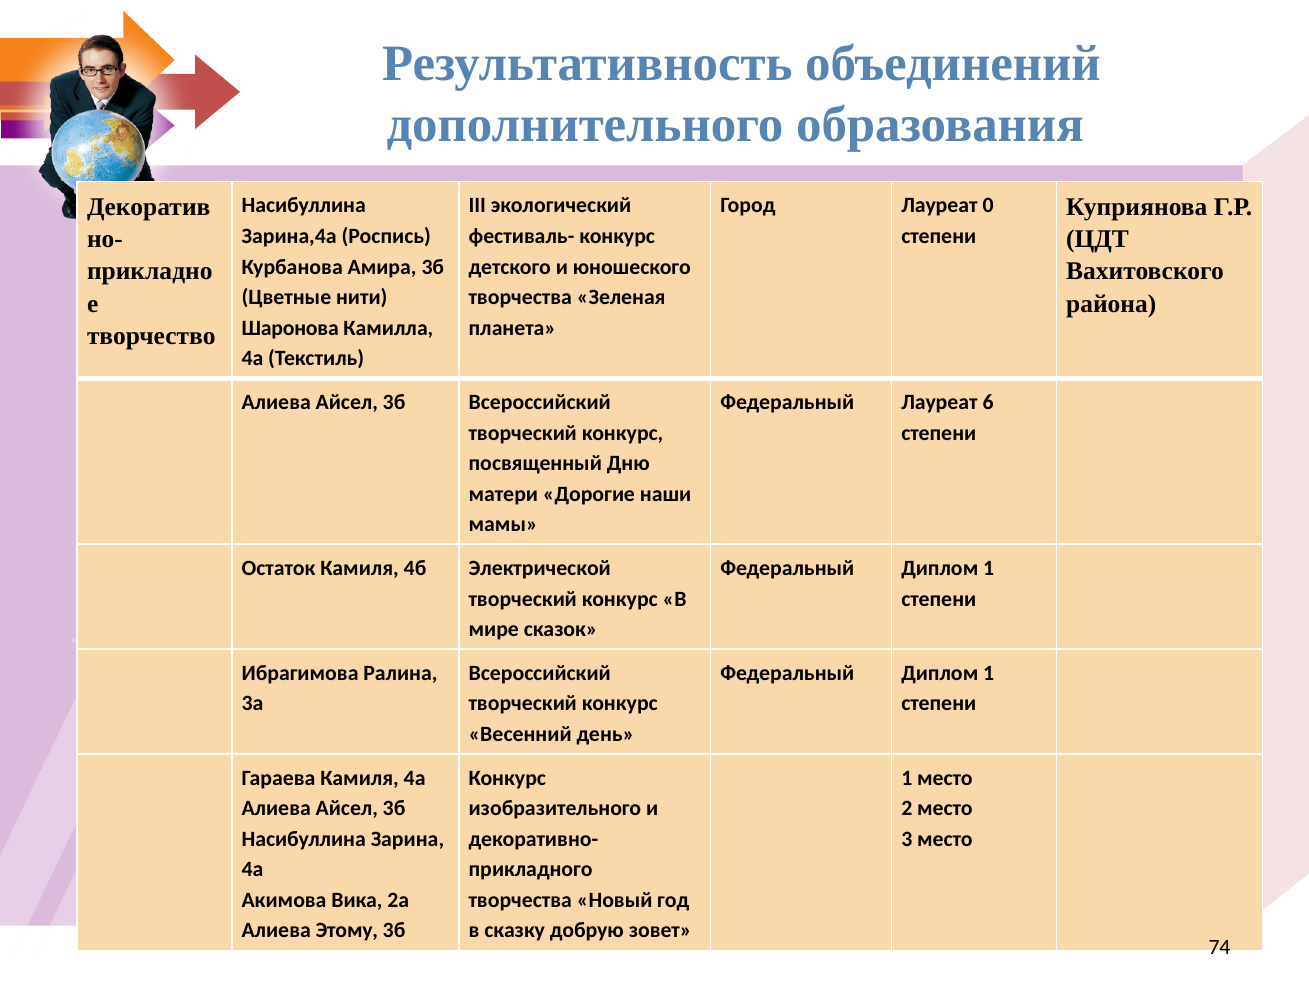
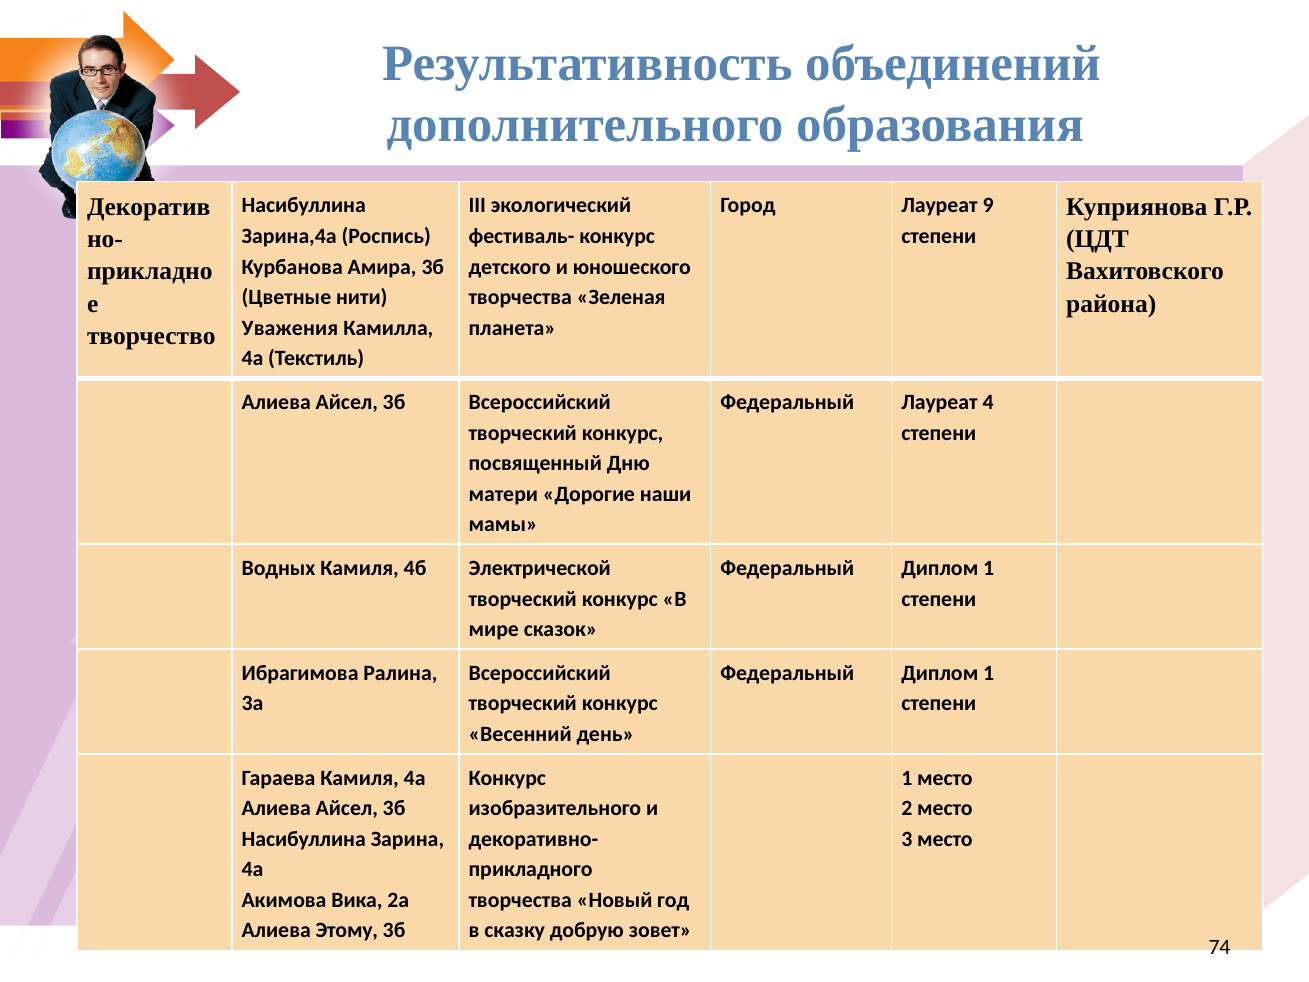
0: 0 -> 9
Шаронова: Шаронова -> Уважения
6: 6 -> 4
Остаток: Остаток -> Водных
